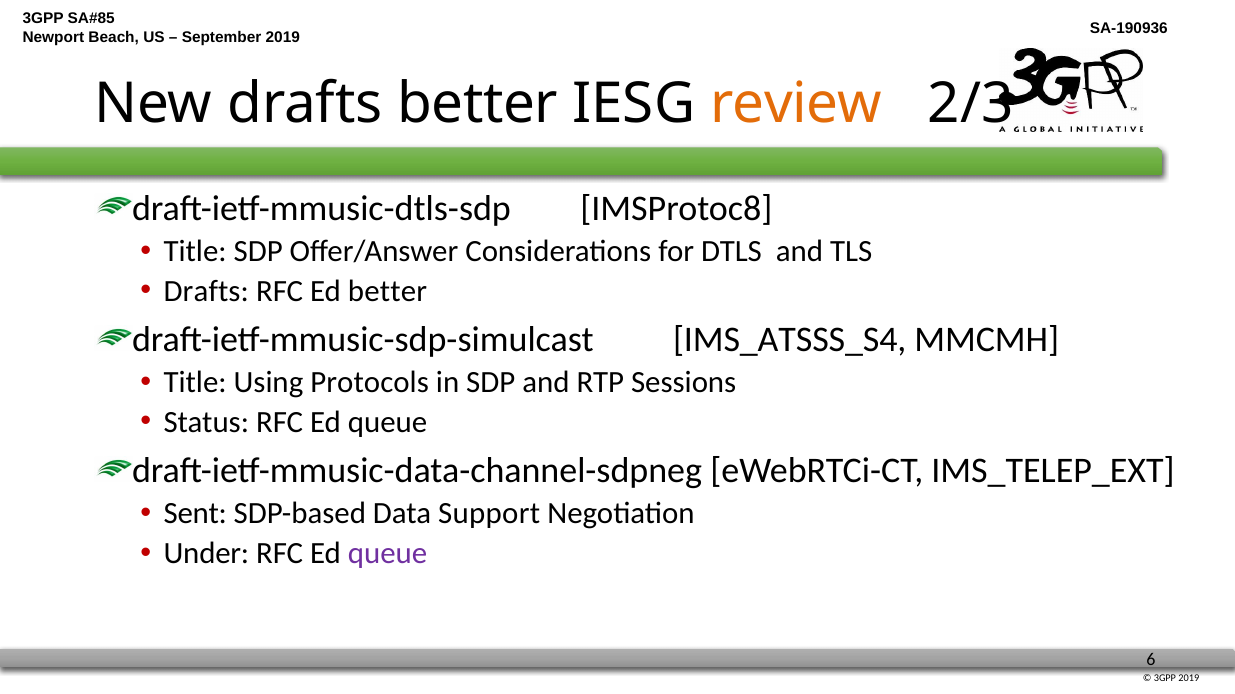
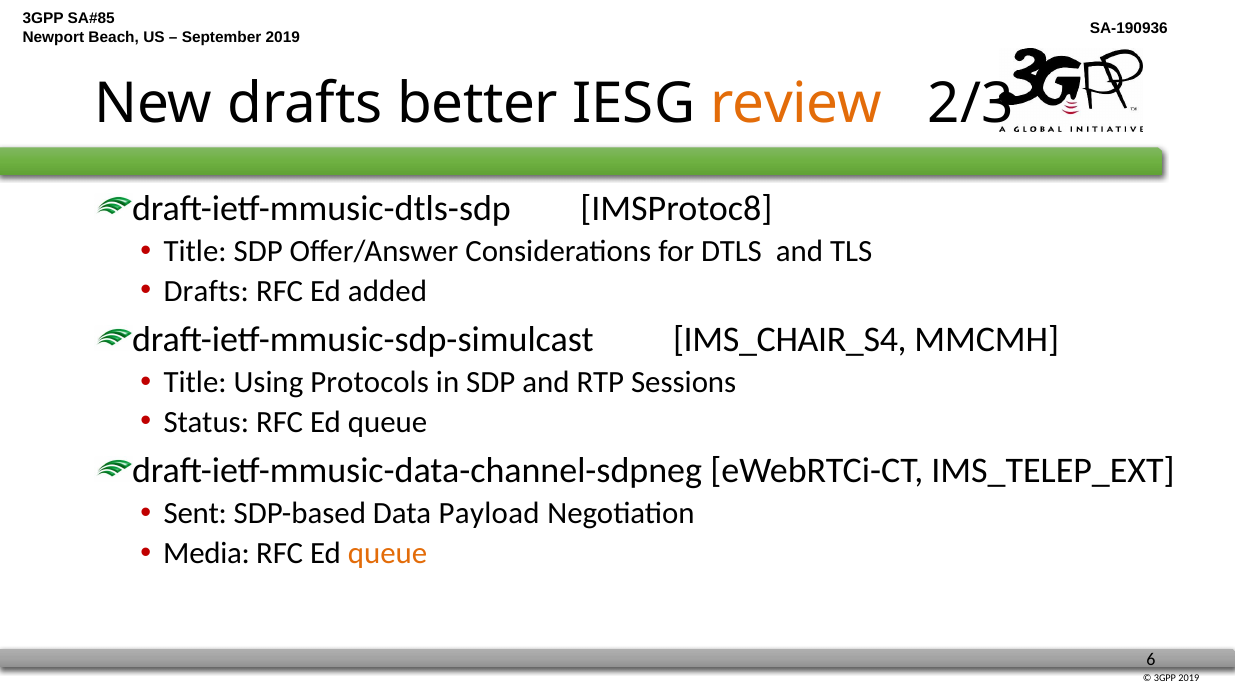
Ed better: better -> added
IMS_ATSSS_S4: IMS_ATSSS_S4 -> IMS_CHAIR_S4
Support: Support -> Payload
Under: Under -> Media
queue at (388, 554) colour: purple -> orange
